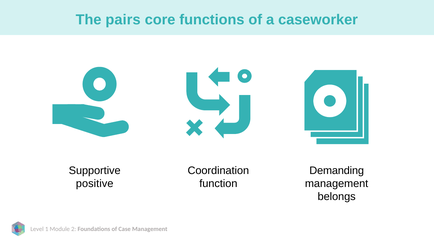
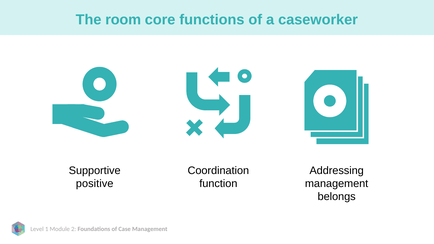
pairs: pairs -> room
Demanding: Demanding -> Addressing
